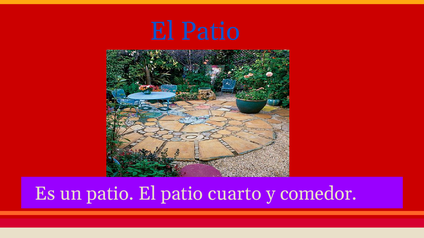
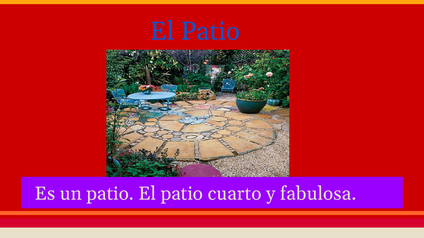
comedor: comedor -> fabulosa
